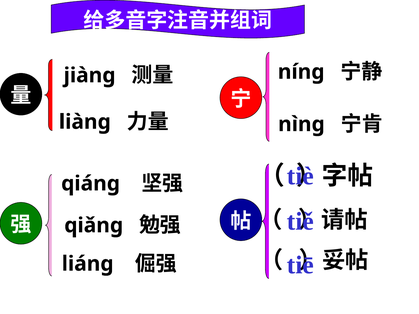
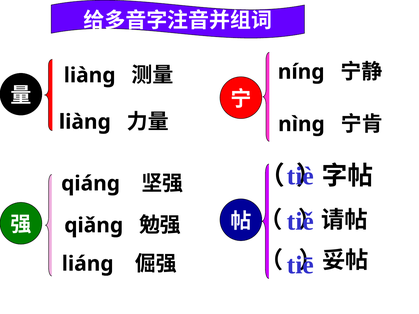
jiàng at (90, 75): jiàng -> liàng
